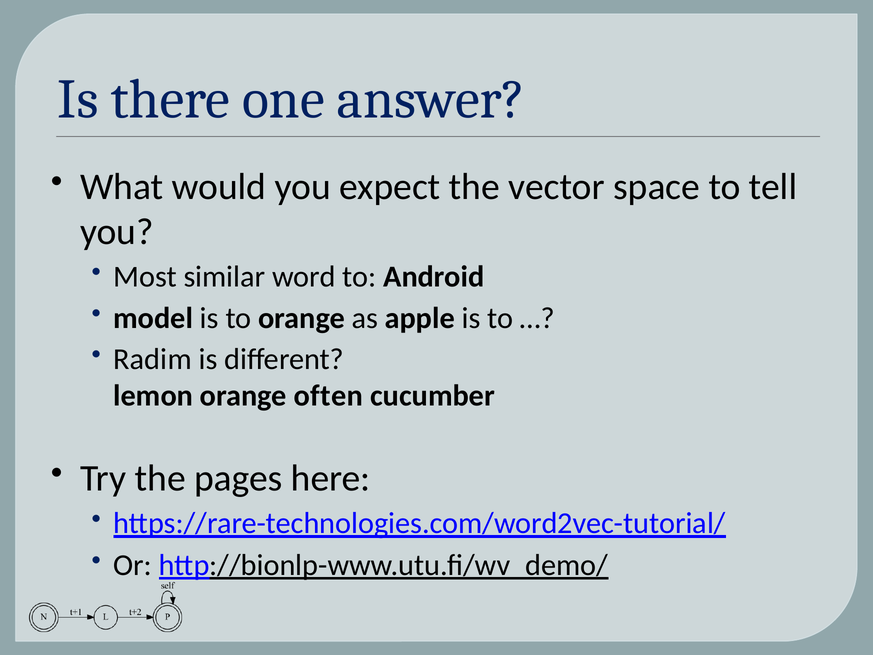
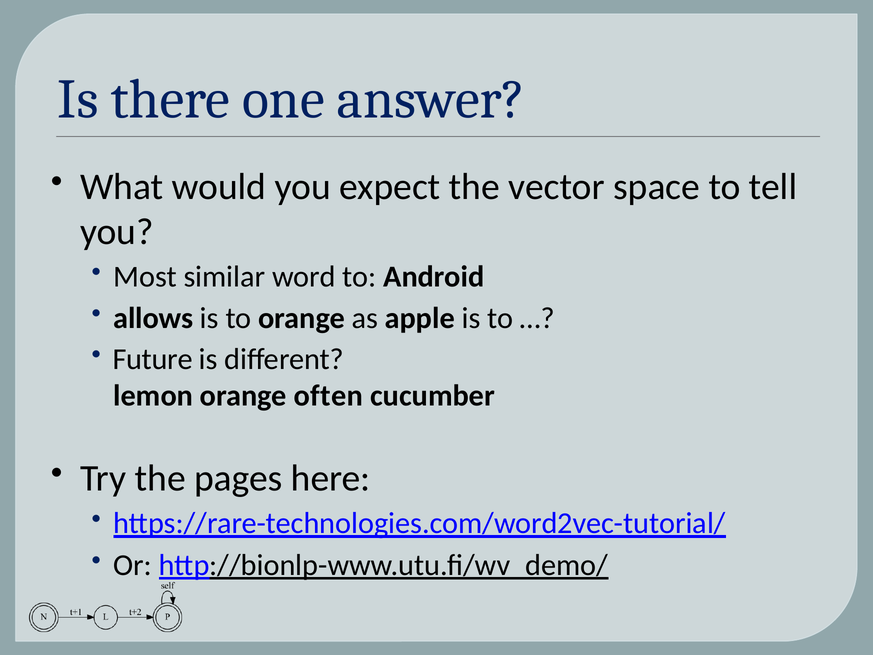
model: model -> allows
Radim: Radim -> Future
